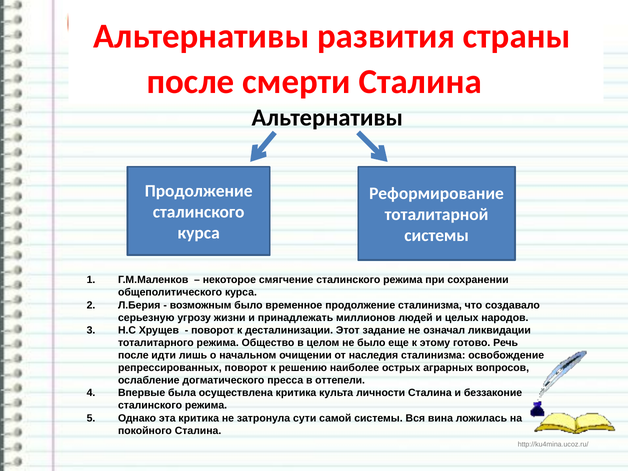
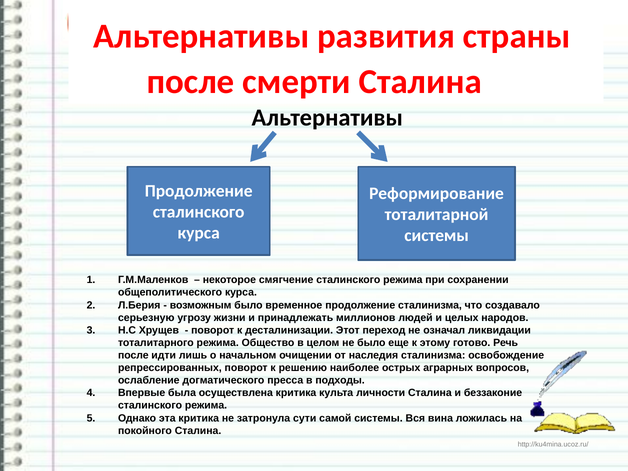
задание: задание -> переход
оттепели: оттепели -> подходы
